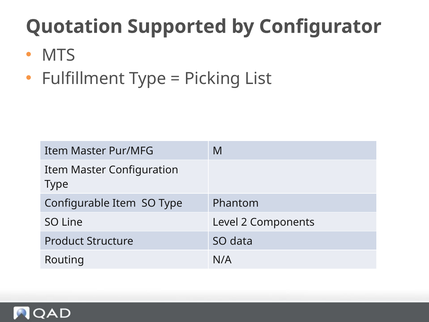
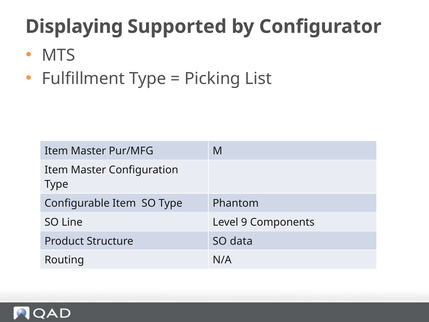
Quotation: Quotation -> Displaying
2: 2 -> 9
